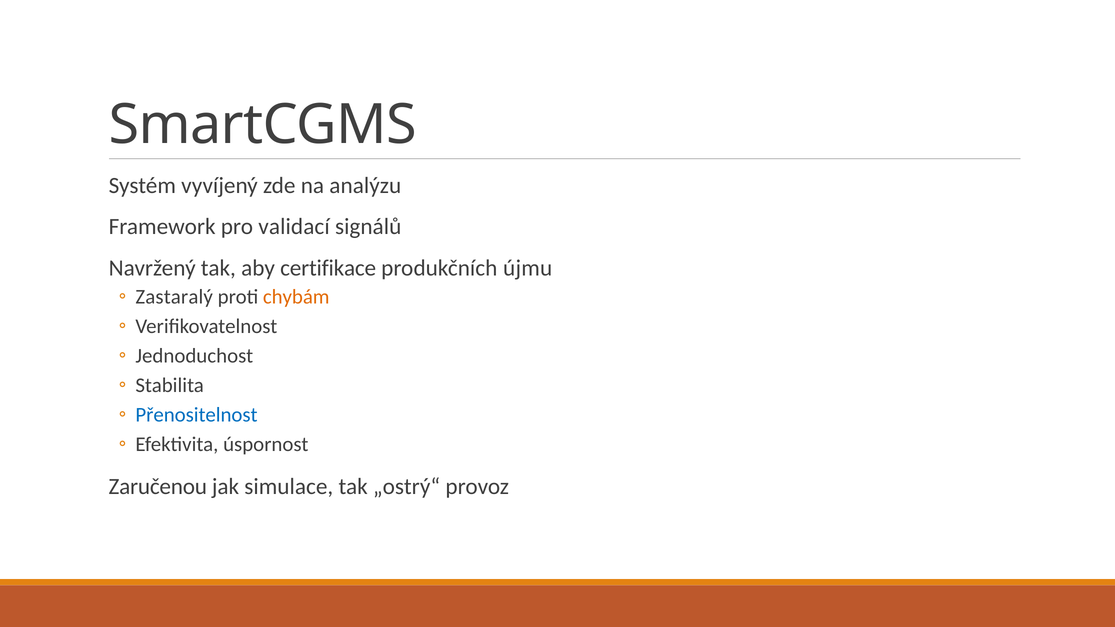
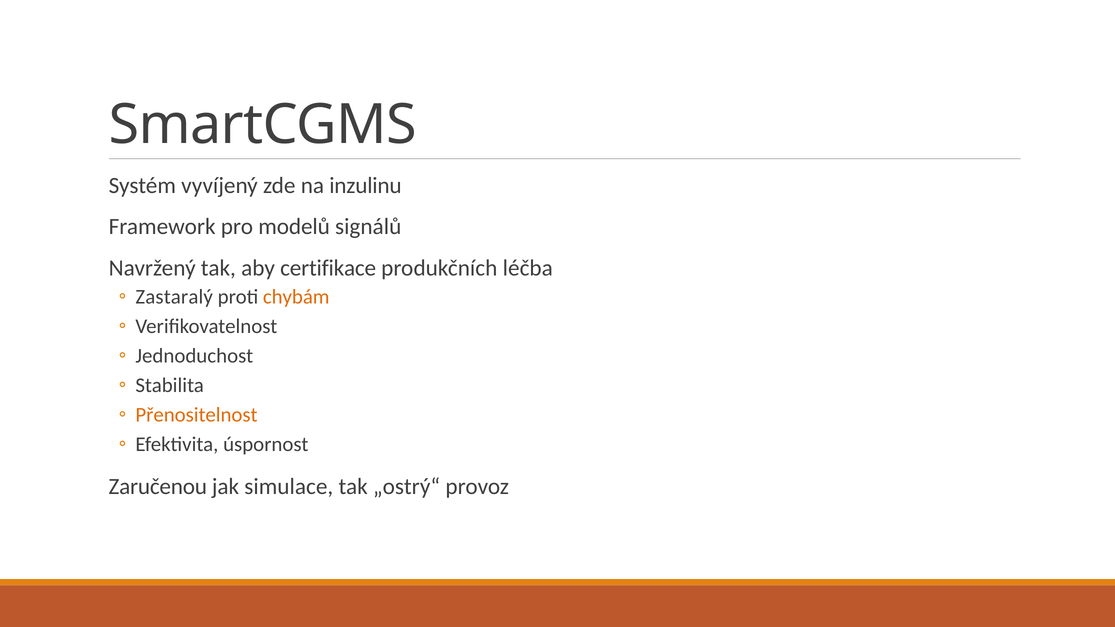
analýzu: analýzu -> inzulinu
validací: validací -> modelů
újmu: újmu -> léčba
Přenositelnost colour: blue -> orange
